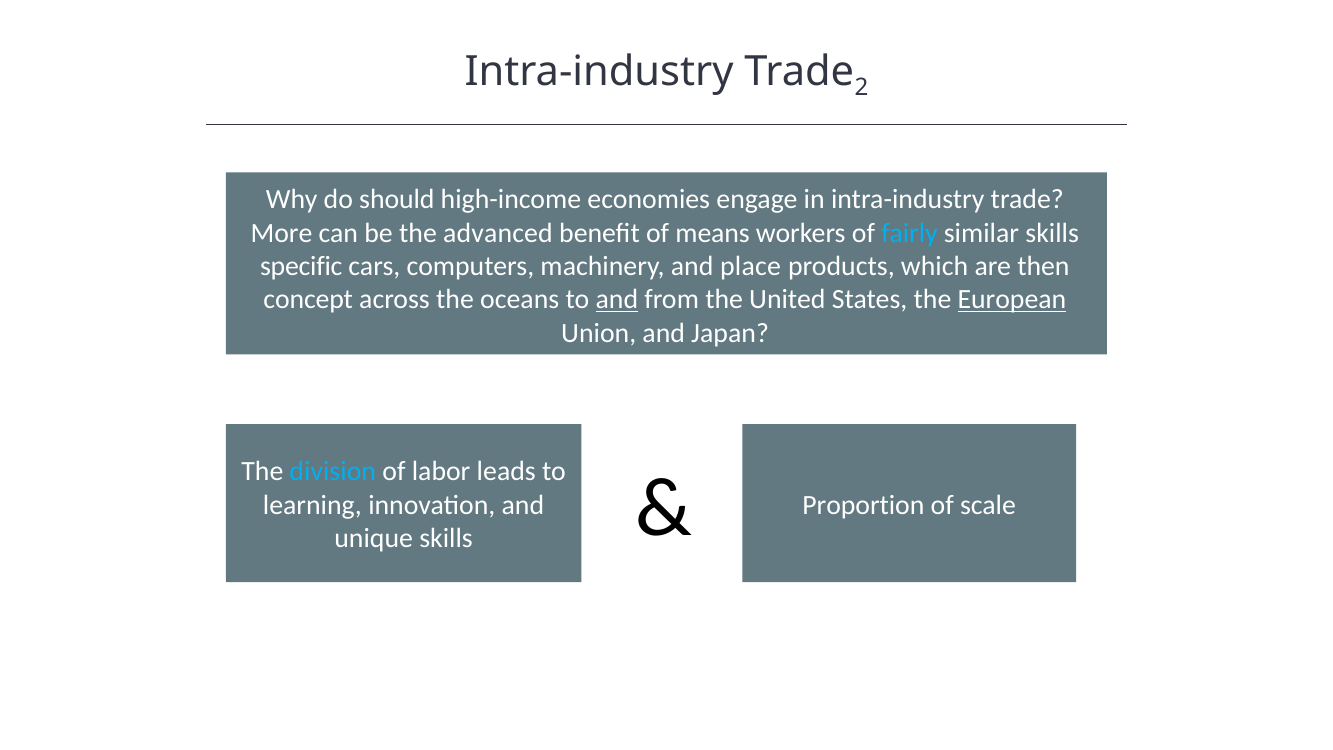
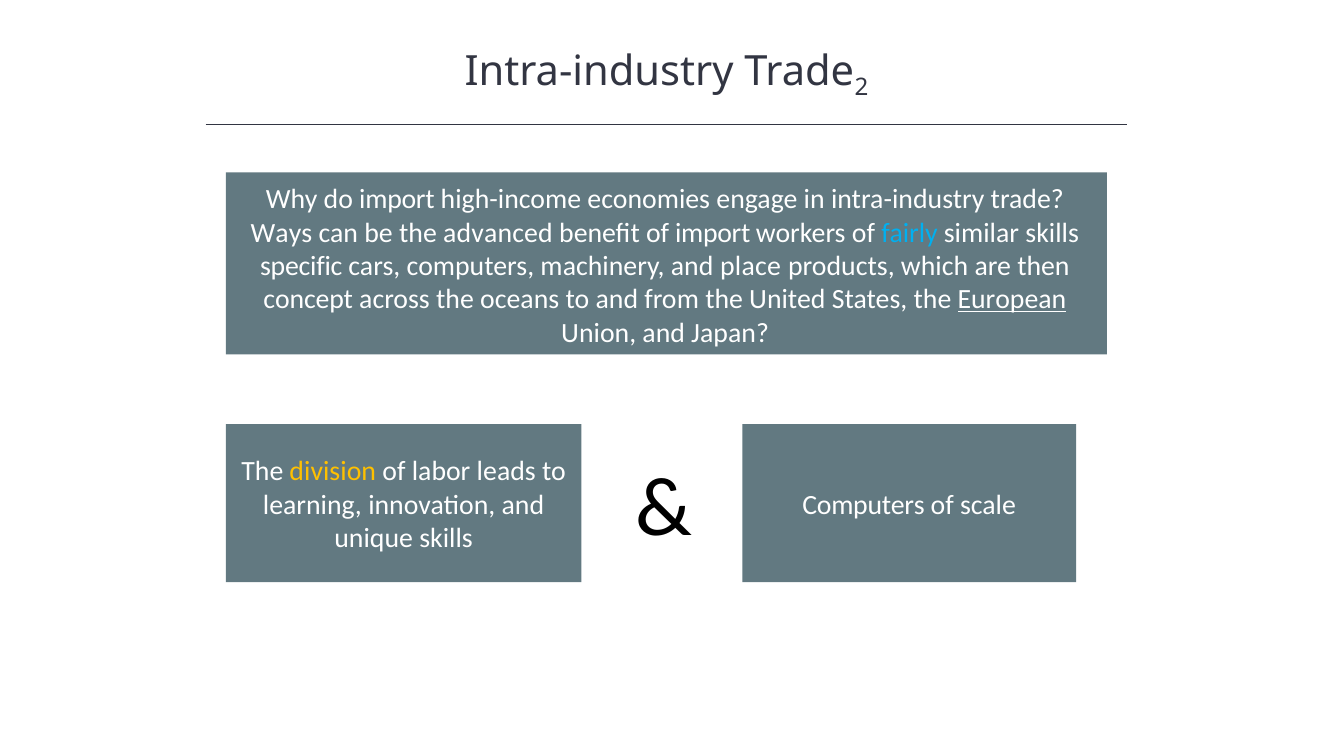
do should: should -> import
More: More -> Ways
of means: means -> import
and at (617, 300) underline: present -> none
division colour: light blue -> yellow
Proportion at (863, 505): Proportion -> Computers
